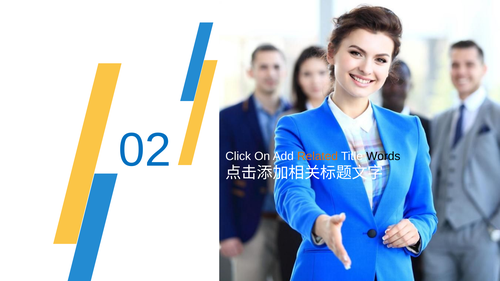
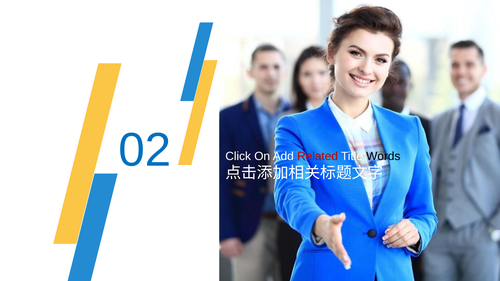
Related colour: orange -> red
